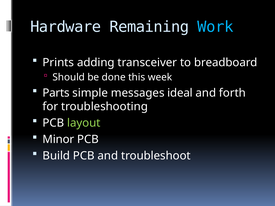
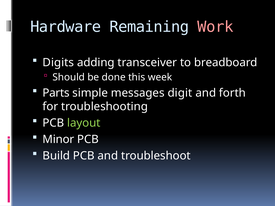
Work colour: light blue -> pink
Prints: Prints -> Digits
ideal: ideal -> digit
